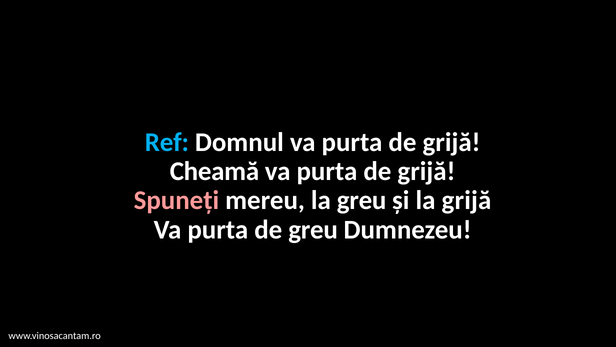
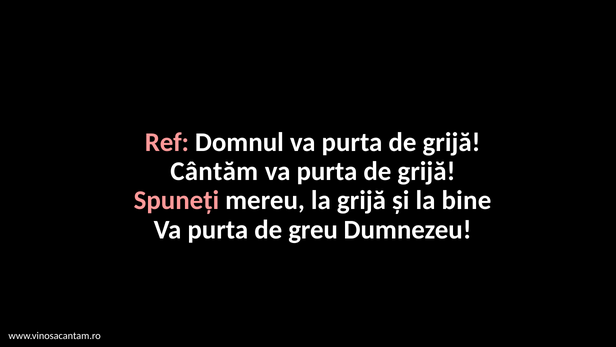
Ref colour: light blue -> pink
Cheamă: Cheamă -> Cântăm
la greu: greu -> grijă
la grijă: grijă -> bine
